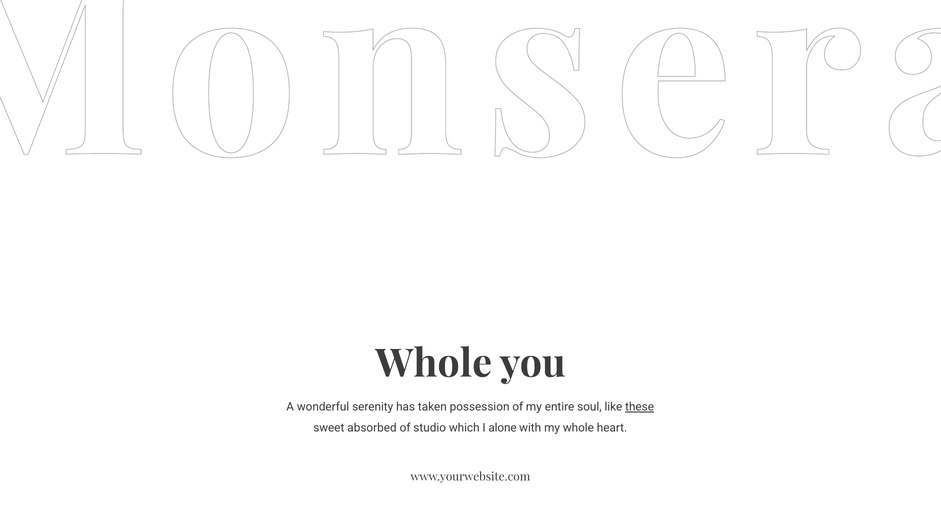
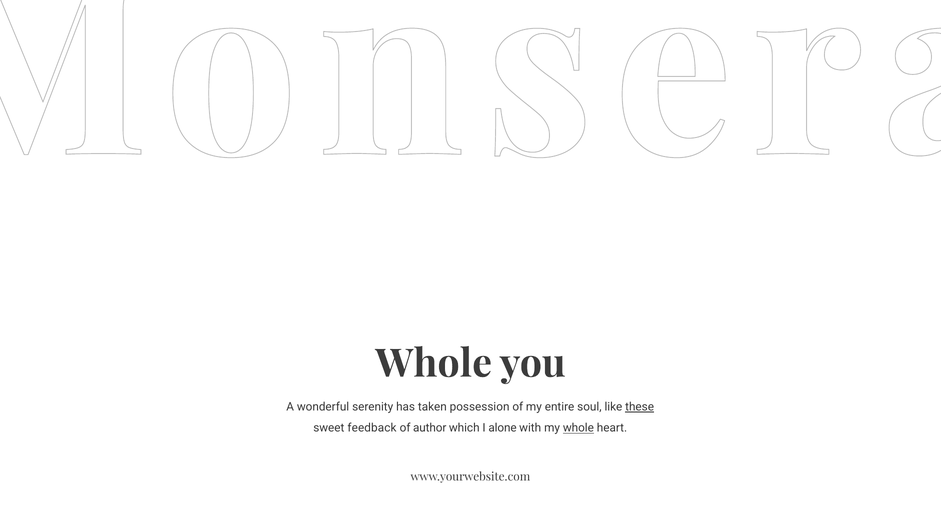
absorbed: absorbed -> feedback
studio: studio -> author
whole at (578, 428) underline: none -> present
